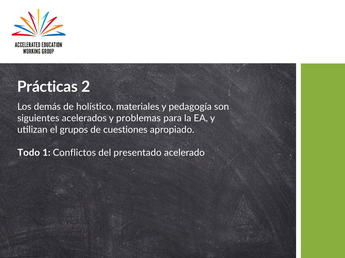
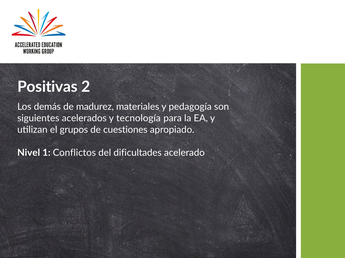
Prácticas: Prácticas -> Positivas
holístico: holístico -> madurez
problemas: problemas -> tecnología
Todo: Todo -> Nivel
presentado: presentado -> dificultades
